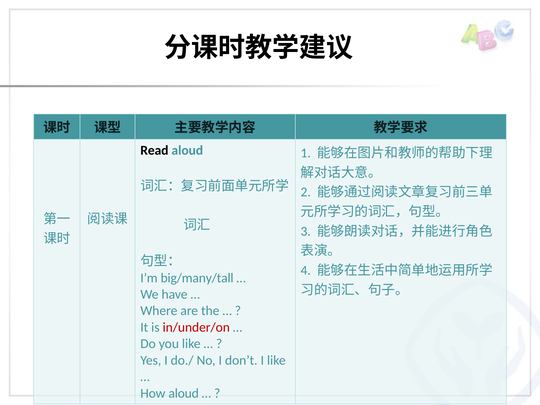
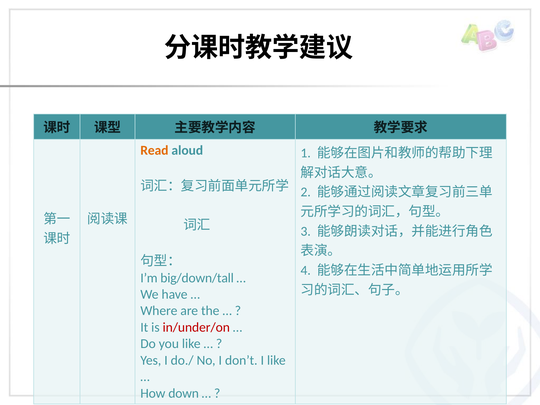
Read colour: black -> orange
big/many/tall: big/many/tall -> big/down/tall
How aloud: aloud -> down
